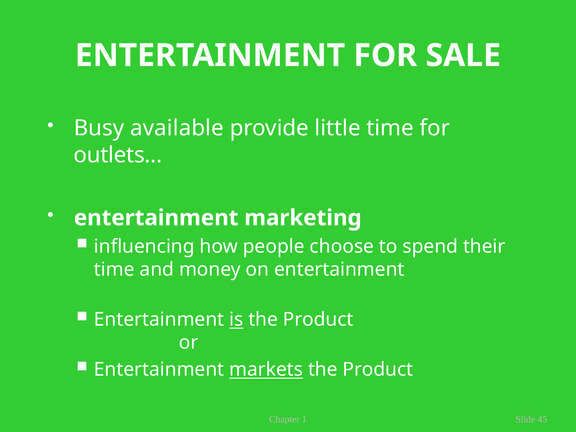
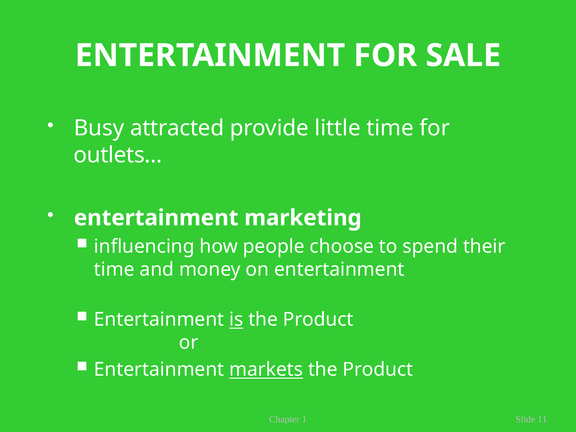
available: available -> attracted
45: 45 -> 11
